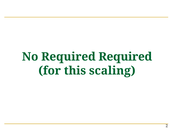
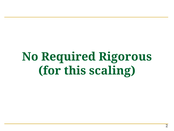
Required Required: Required -> Rigorous
